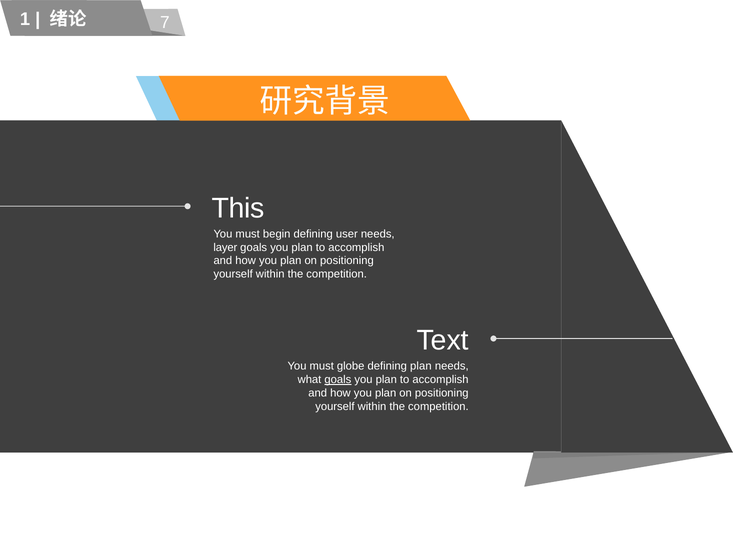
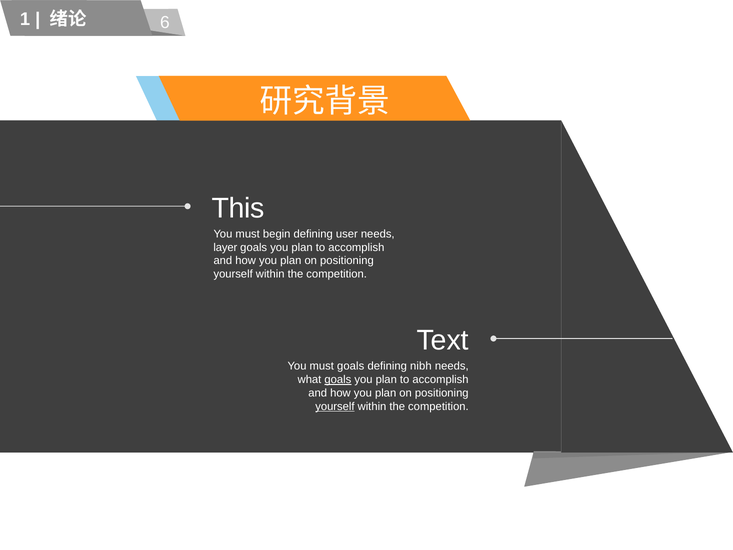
7: 7 -> 6
must globe: globe -> goals
defining plan: plan -> nibh
yourself at (335, 406) underline: none -> present
